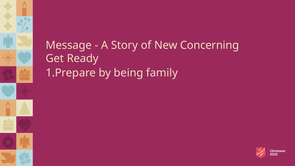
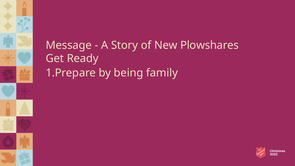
Concerning: Concerning -> Plowshares
